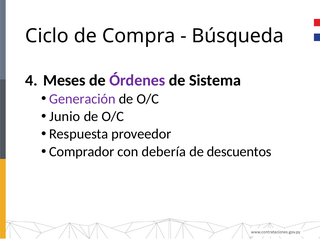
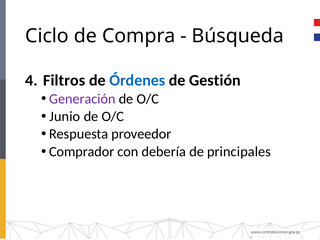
Meses: Meses -> Filtros
Órdenes colour: purple -> blue
Sistema: Sistema -> Gestión
descuentos: descuentos -> principales
